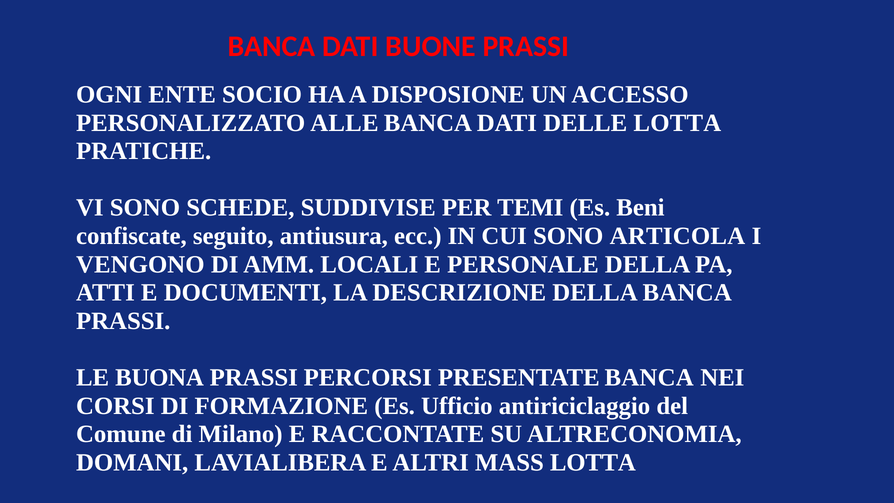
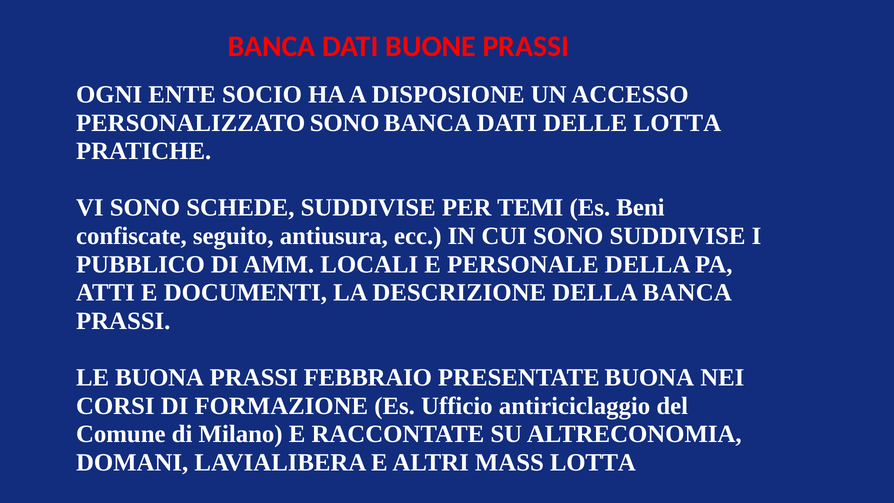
PERSONALIZZATO ALLE: ALLE -> SONO
SONO ARTICOLA: ARTICOLA -> SUDDIVISE
VENGONO: VENGONO -> PUBBLICO
PERCORSI: PERCORSI -> FEBBRAIO
PRESENTATE BANCA: BANCA -> BUONA
